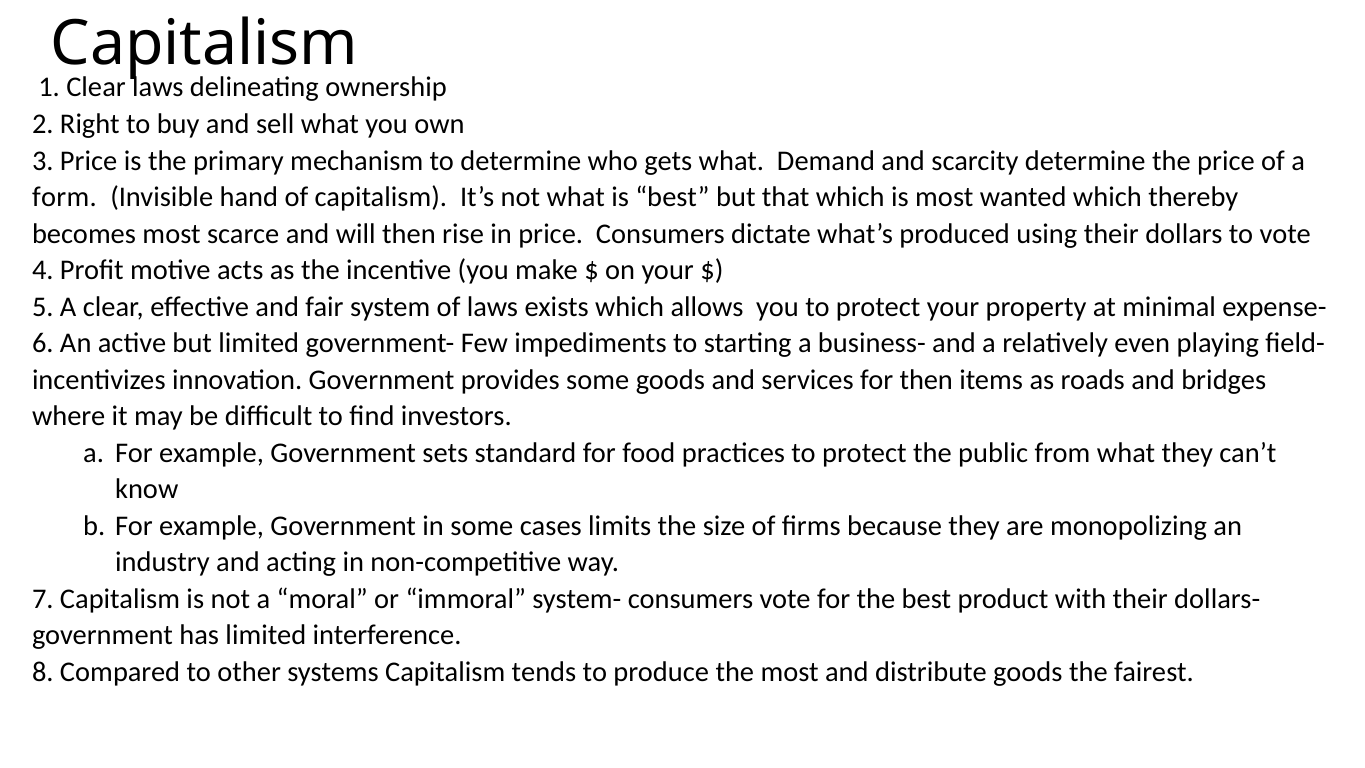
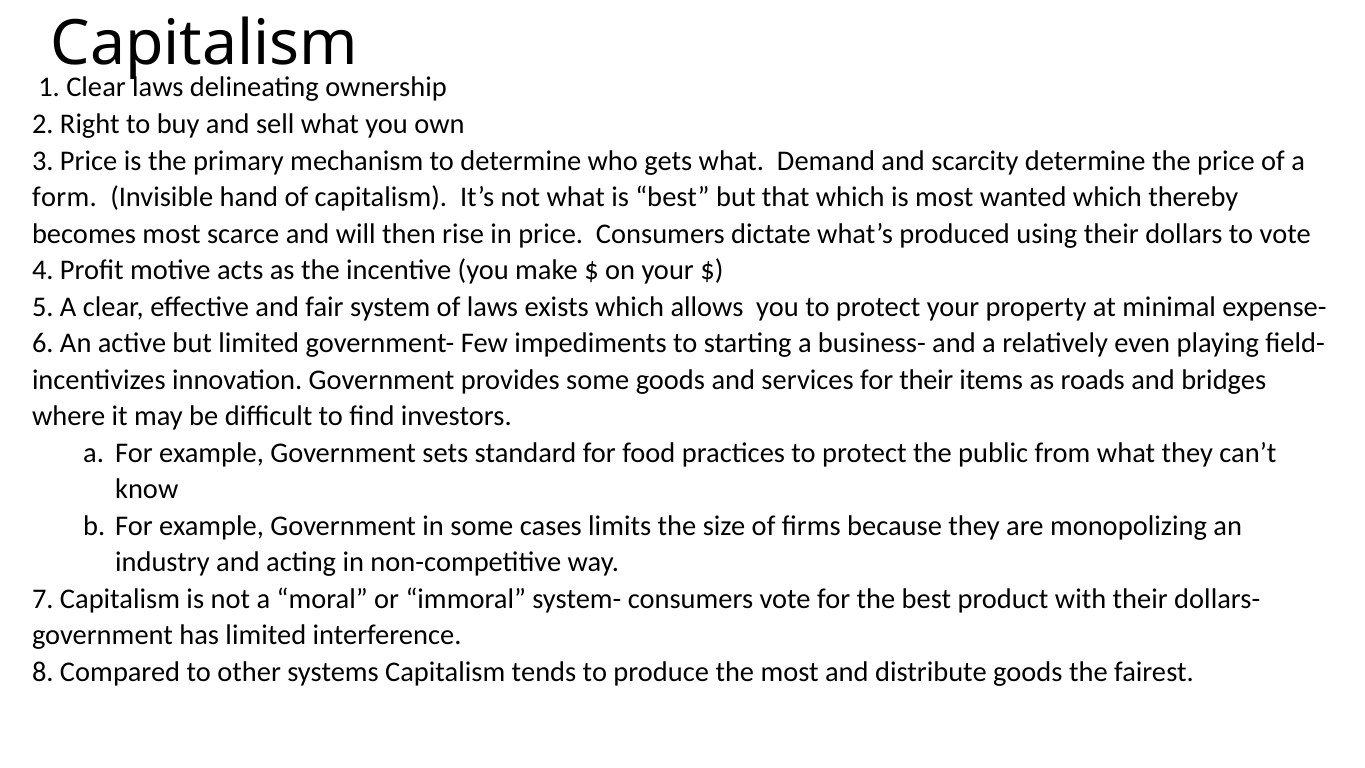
for then: then -> their
